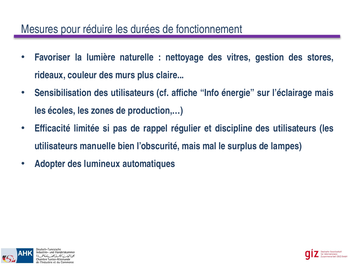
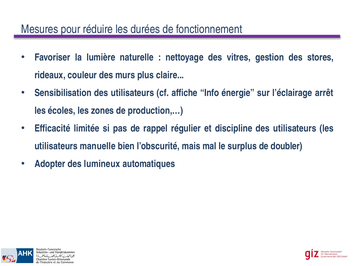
l’éclairage mais: mais -> arrêt
lampes: lampes -> doubler
